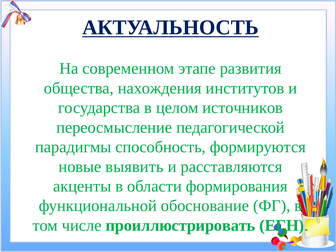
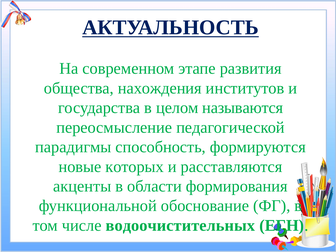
источников: источников -> называются
выявить: выявить -> которых
проиллюстрировать: проиллюстрировать -> водоочистительных
